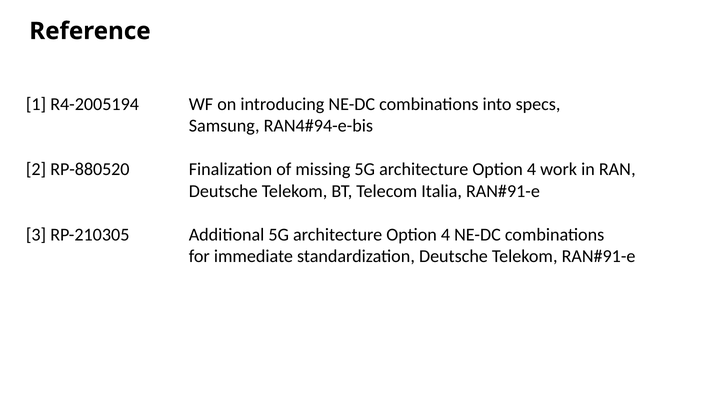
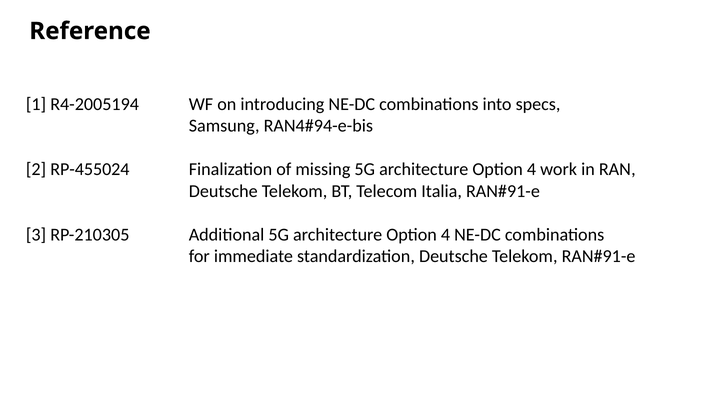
RP-880520: RP-880520 -> RP-455024
